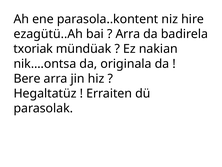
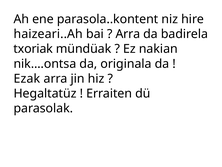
ezagütü..Ah: ezagütü..Ah -> haizeari..Ah
Bere: Bere -> Ezak
